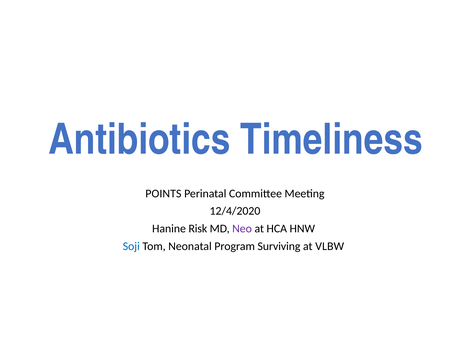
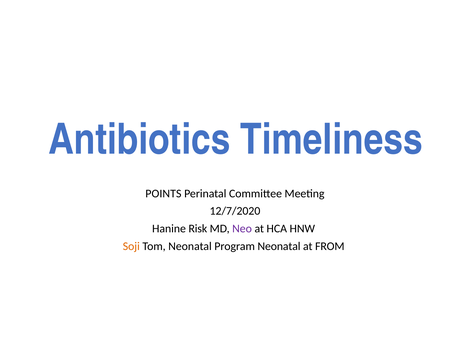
12/4/2020: 12/4/2020 -> 12/7/2020
Soji colour: blue -> orange
Program Surviving: Surviving -> Neonatal
VLBW: VLBW -> FROM
